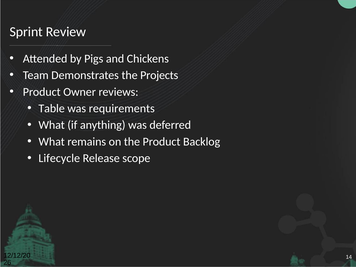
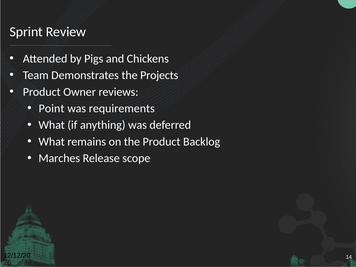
Table: Table -> Point
Lifecycle: Lifecycle -> Marches
